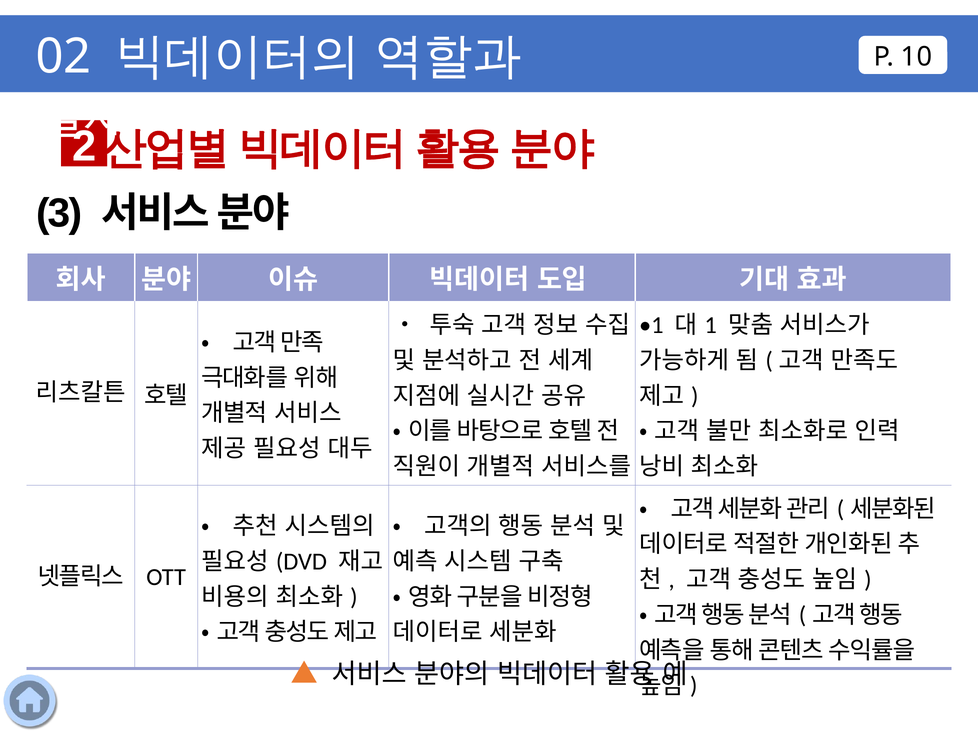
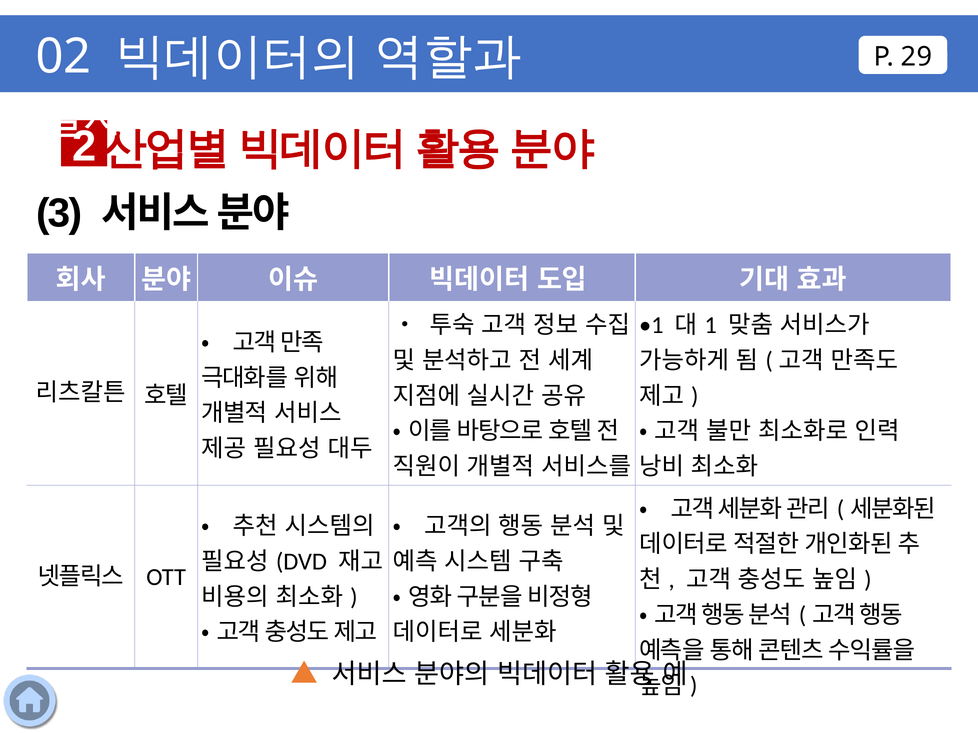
10: 10 -> 29
